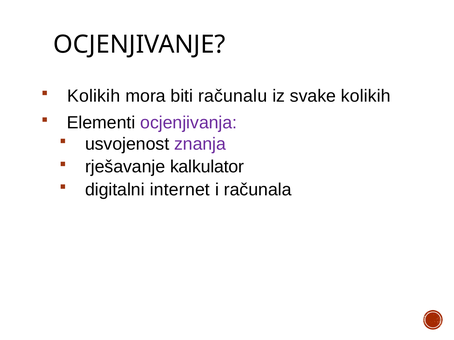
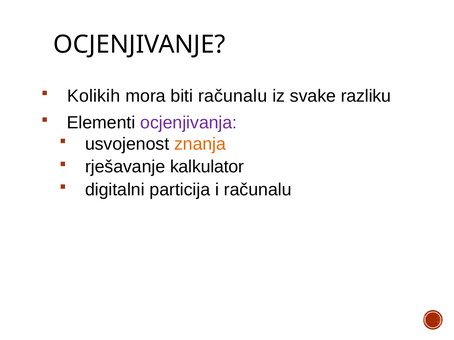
svake kolikih: kolikih -> razliku
znanja colour: purple -> orange
internet: internet -> particija
i računala: računala -> računalu
